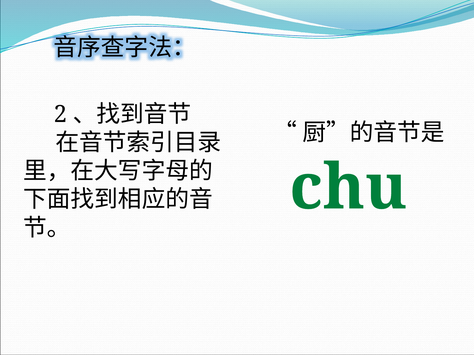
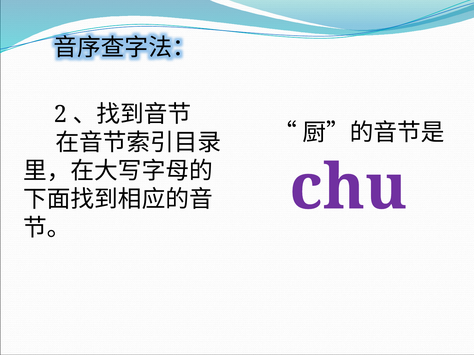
chu colour: green -> purple
